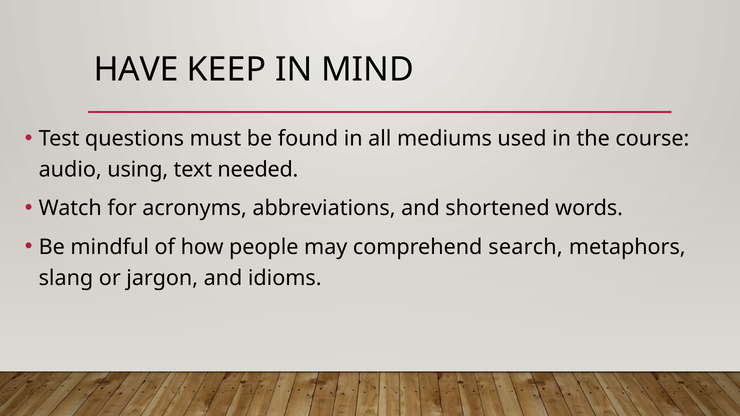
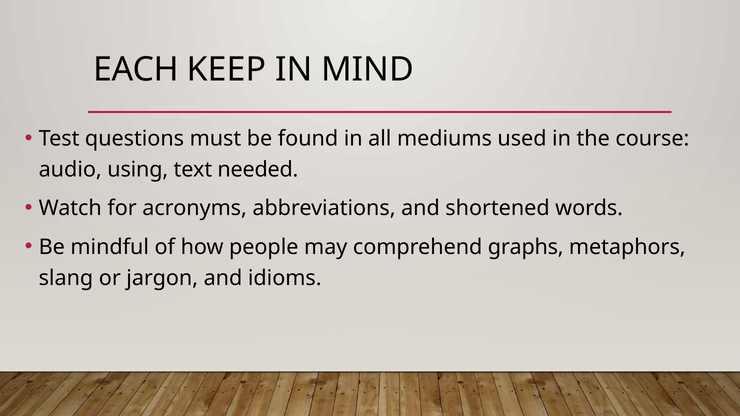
HAVE: HAVE -> EACH
search: search -> graphs
